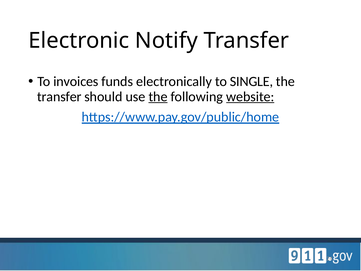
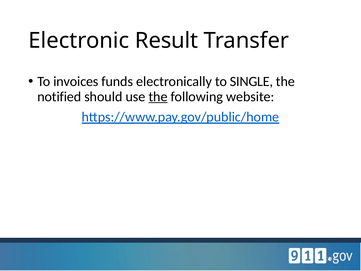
Notify: Notify -> Result
transfer at (59, 97): transfer -> notified
website underline: present -> none
